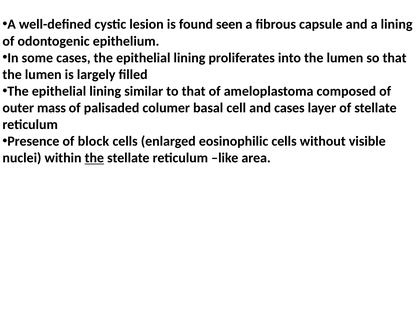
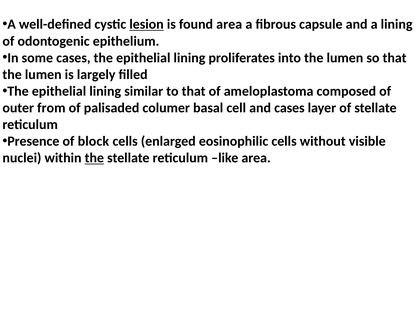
lesion underline: none -> present
found seen: seen -> area
mass: mass -> from
